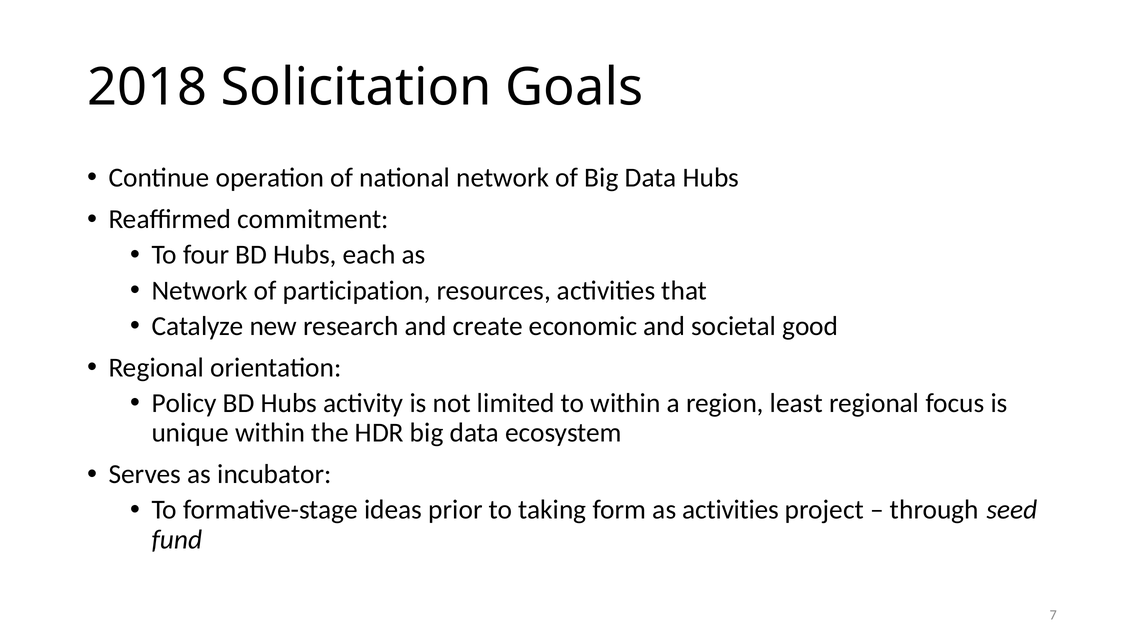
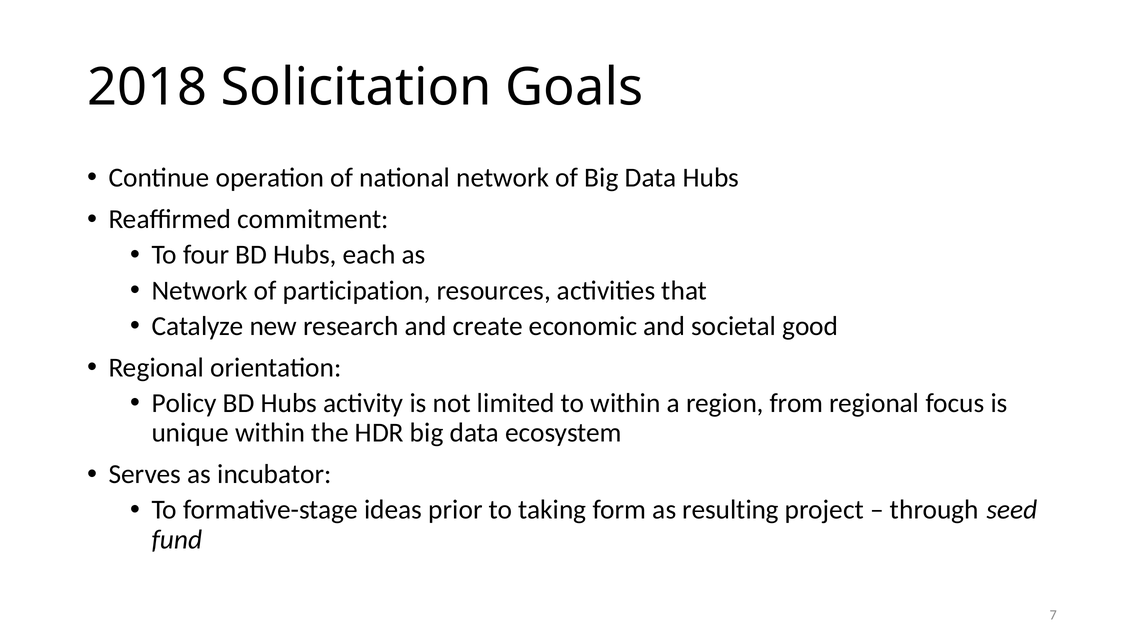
least: least -> from
as activities: activities -> resulting
